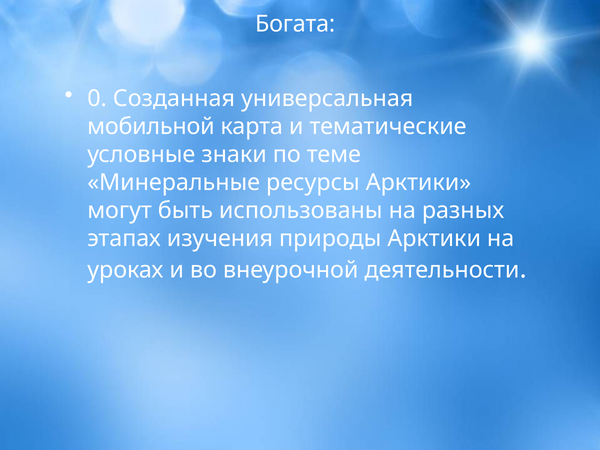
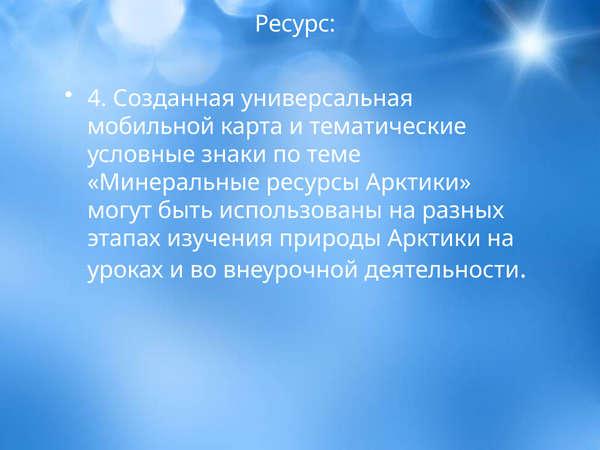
Богата: Богата -> Ресурс
0: 0 -> 4
